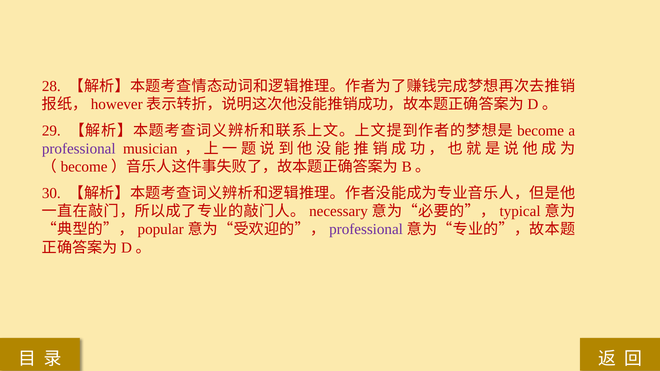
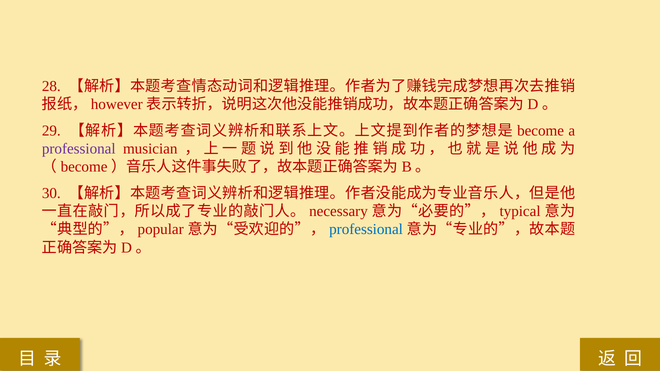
professional at (366, 230) colour: purple -> blue
